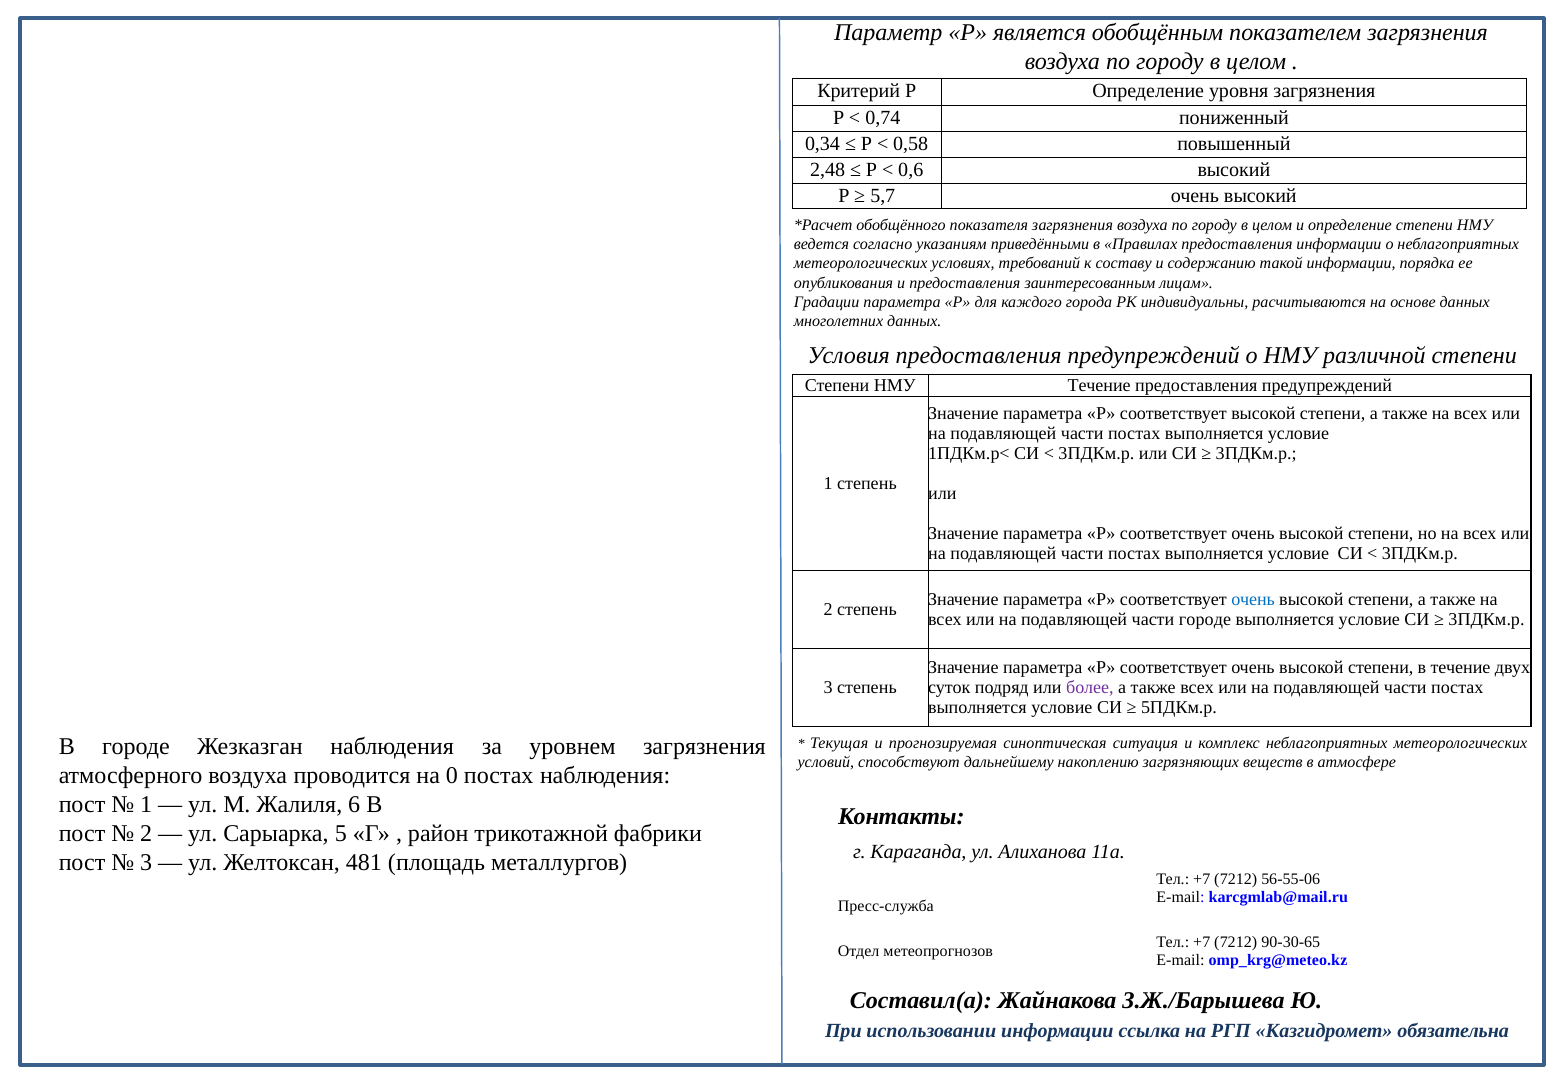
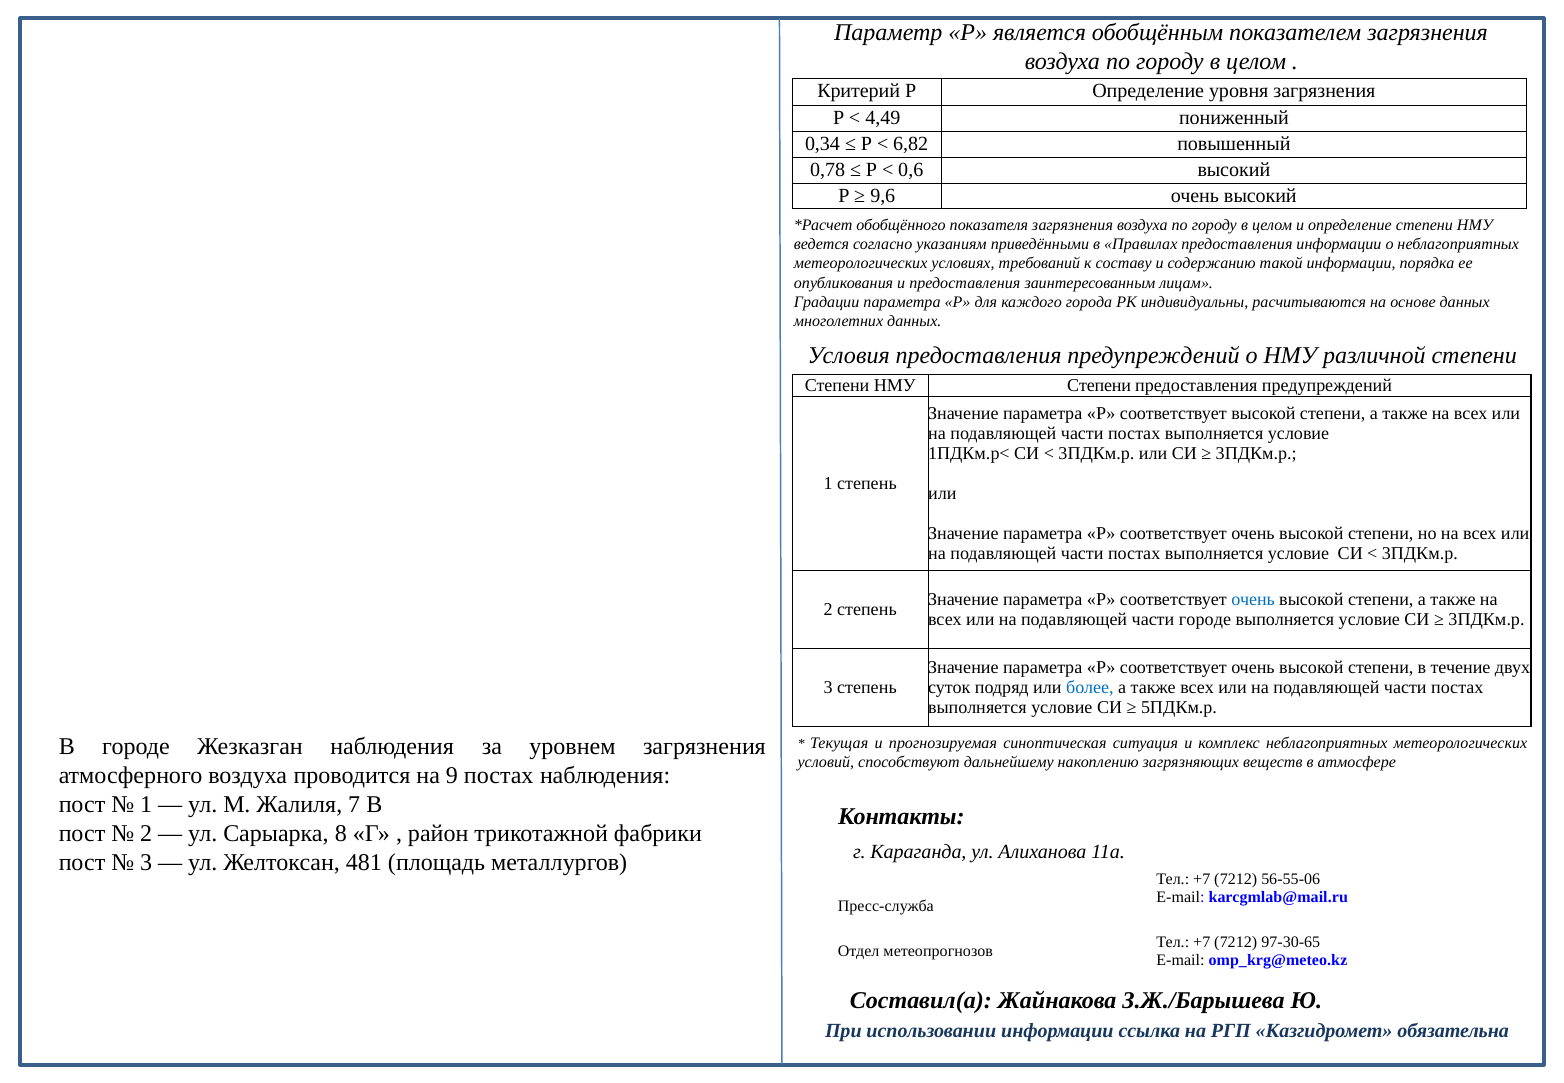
0,74: 0,74 -> 4,49
0,58: 0,58 -> 6,82
2,48: 2,48 -> 0,78
5,7: 5,7 -> 9,6
НМУ Течение: Течение -> Степени
более colour: purple -> blue
0: 0 -> 9
6: 6 -> 7
5: 5 -> 8
90-30-65: 90-30-65 -> 97-30-65
